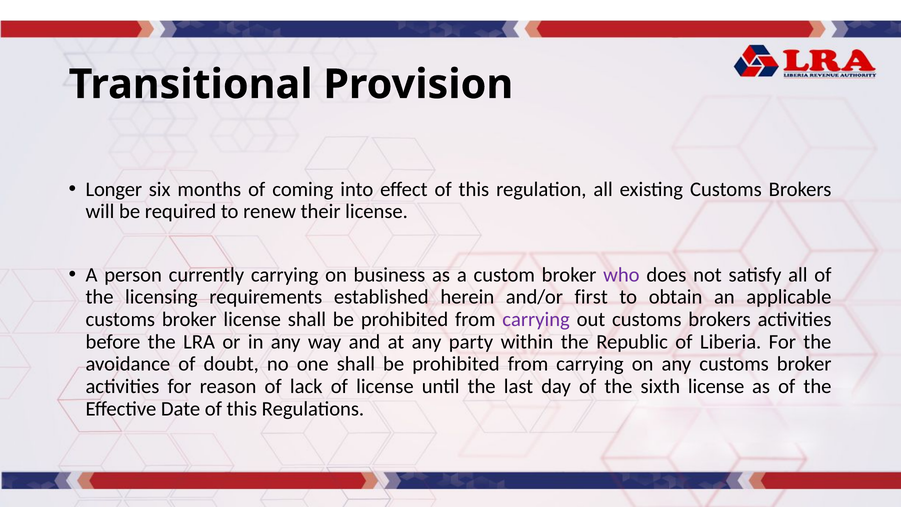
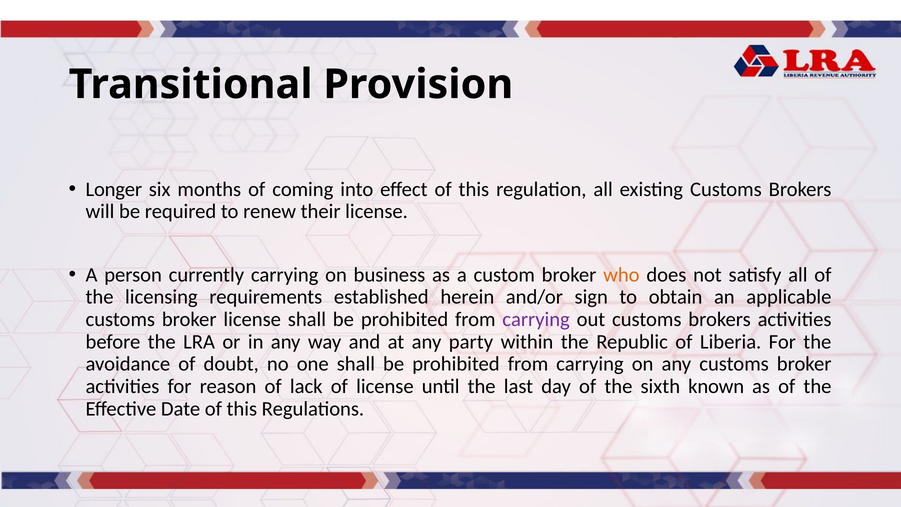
who colour: purple -> orange
first: first -> sign
sixth license: license -> known
